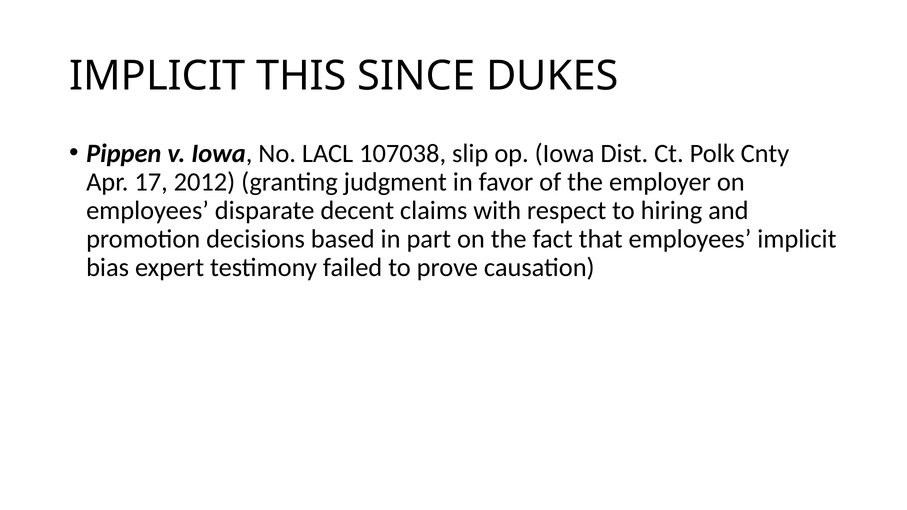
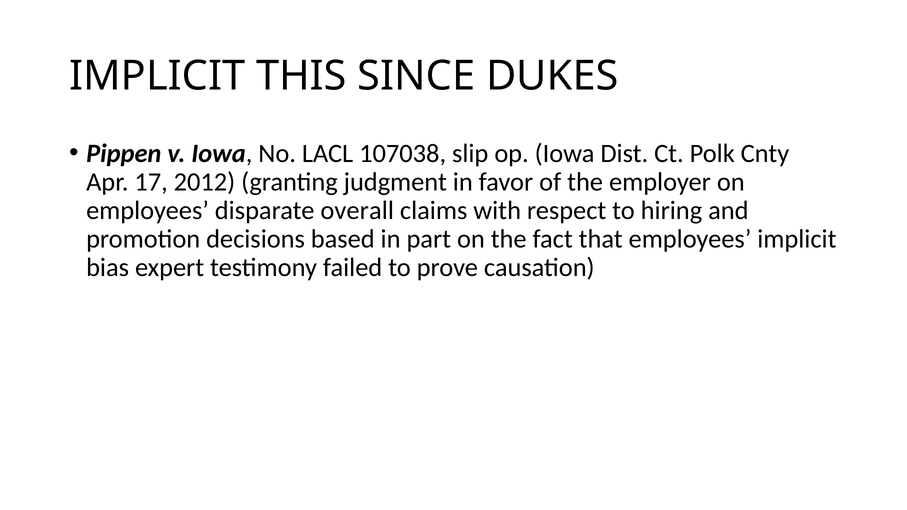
decent: decent -> overall
